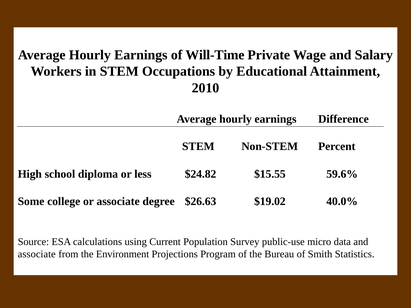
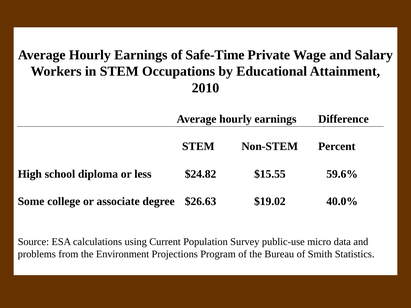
Will-Time: Will-Time -> Safe-Time
associate at (37, 254): associate -> problems
